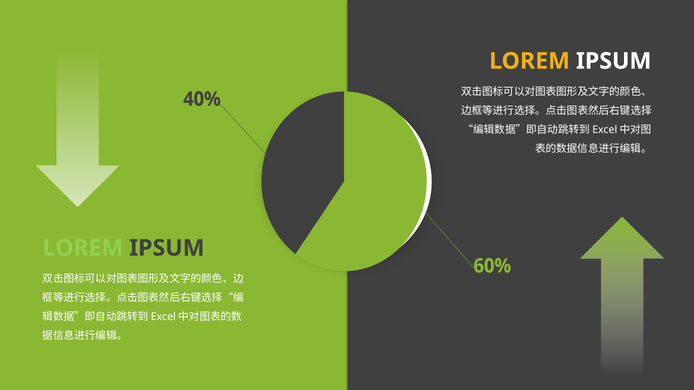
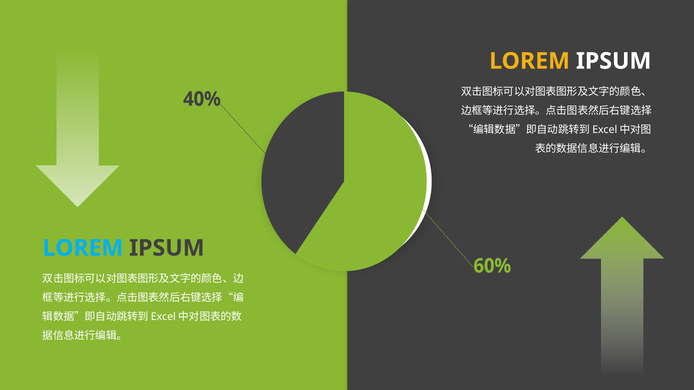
LOREM at (83, 248) colour: light green -> light blue
